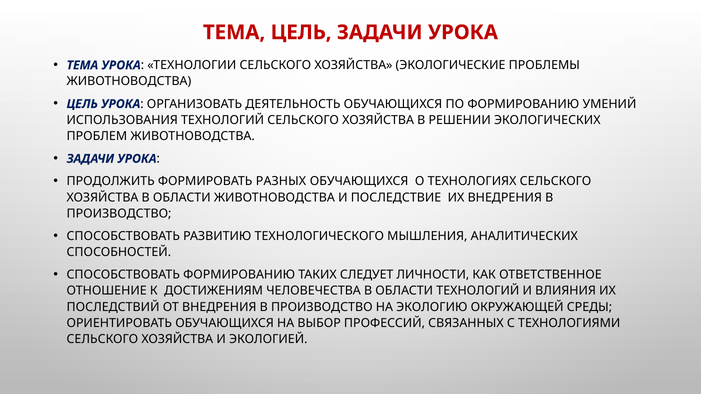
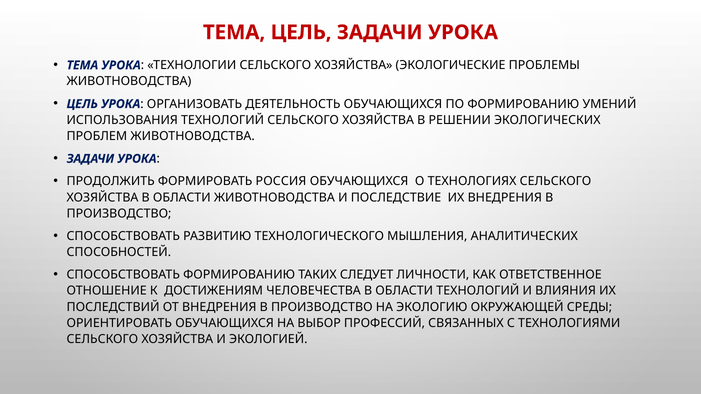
РАЗНЫХ: РАЗНЫХ -> РОССИЯ
